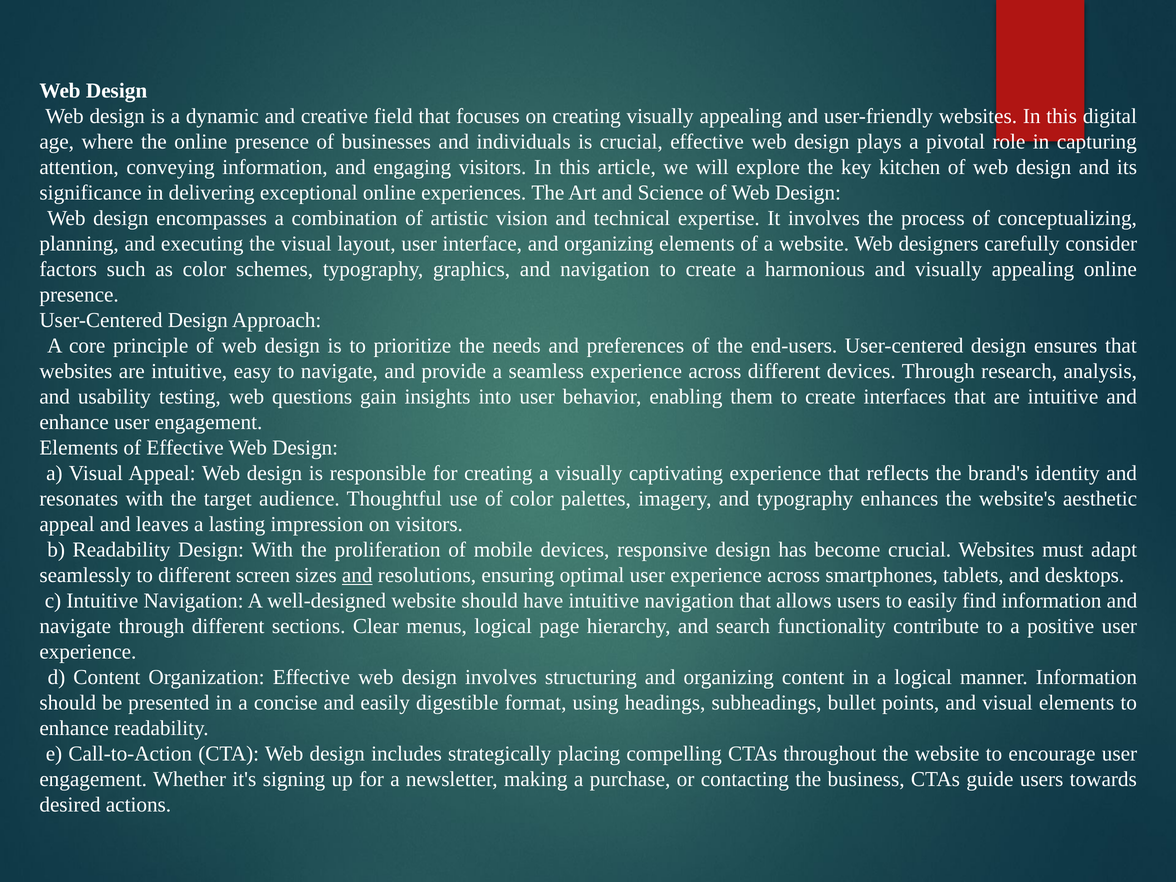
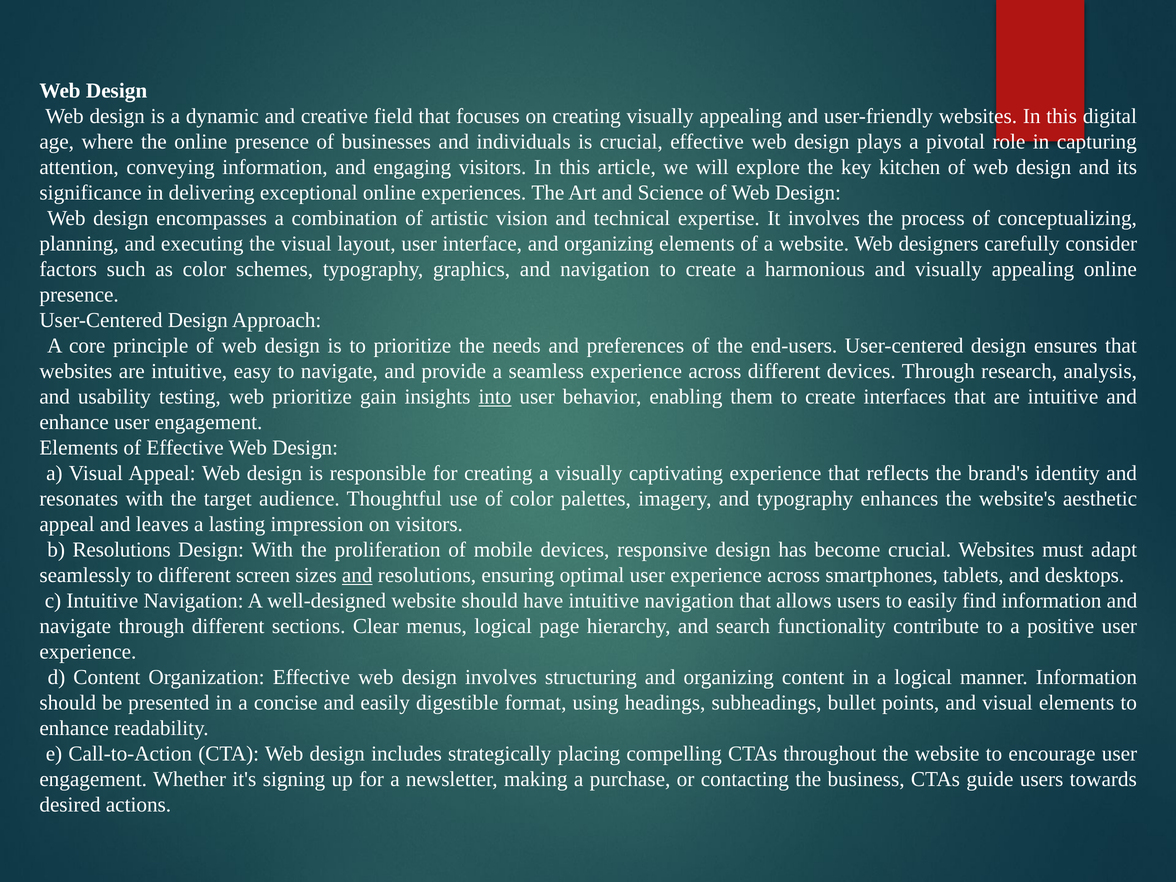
web questions: questions -> prioritize
into underline: none -> present
b Readability: Readability -> Resolutions
